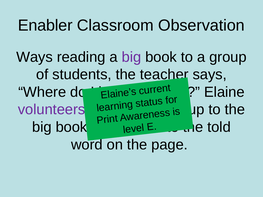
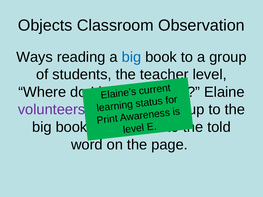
Enabler: Enabler -> Objects
big at (131, 57) colour: purple -> blue
says at (210, 75): says -> level
